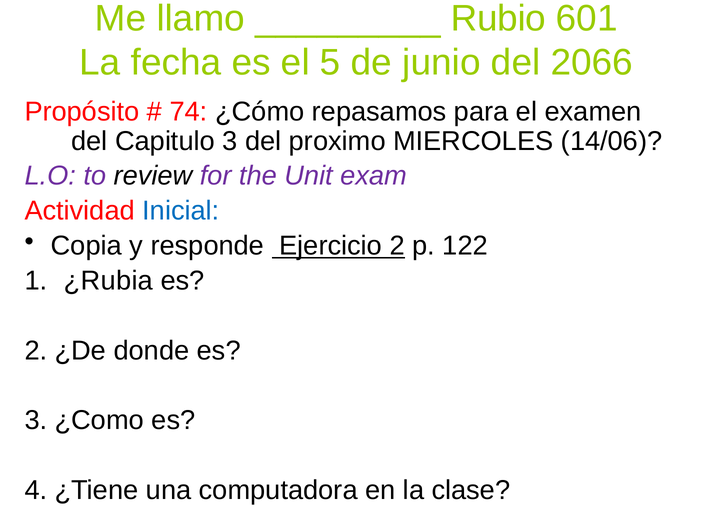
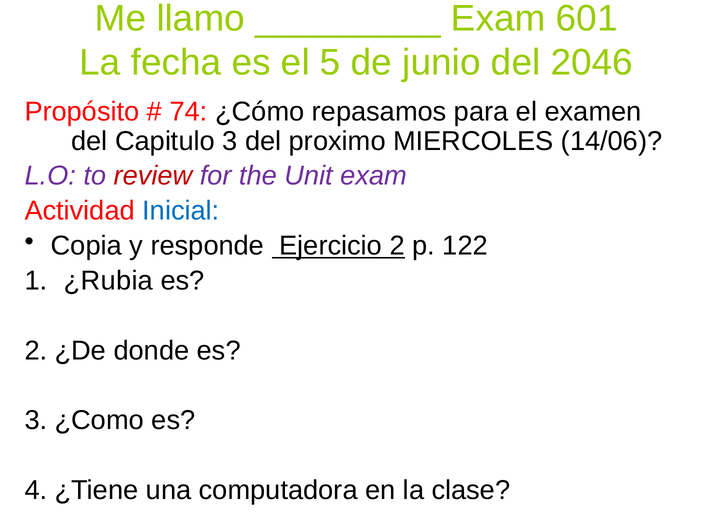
Rubio at (498, 18): Rubio -> Exam
2066: 2066 -> 2046
review colour: black -> red
